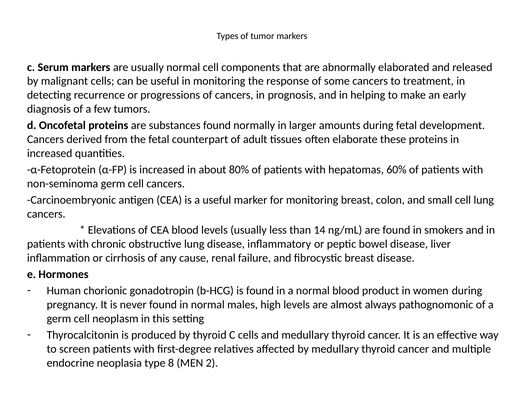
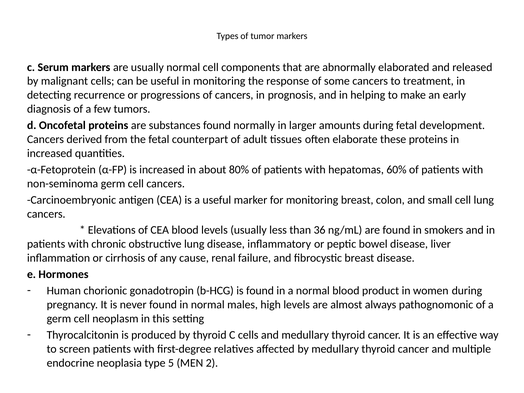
14: 14 -> 36
8: 8 -> 5
